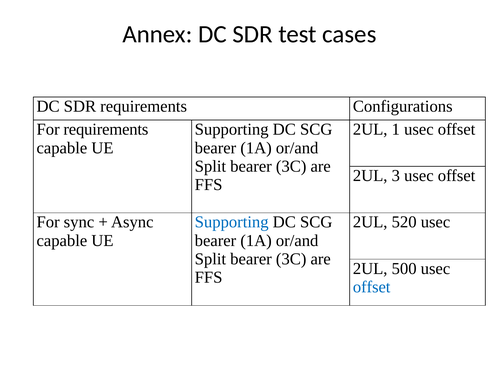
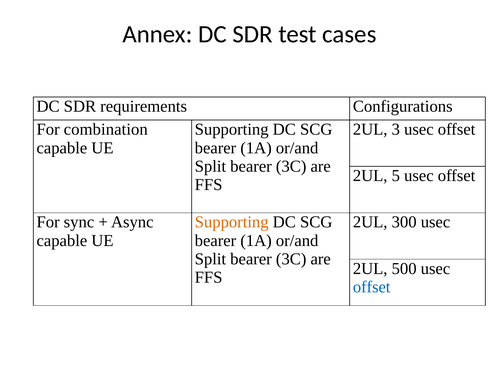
For requirements: requirements -> combination
1: 1 -> 3
3: 3 -> 5
Supporting at (232, 222) colour: blue -> orange
520: 520 -> 300
